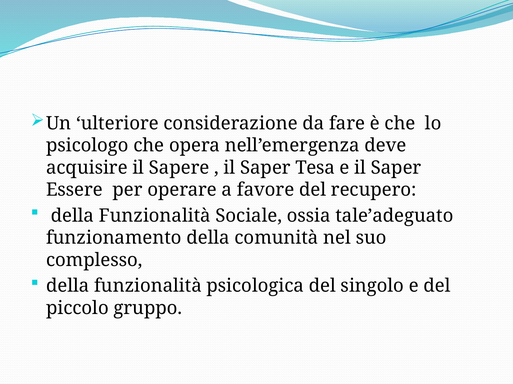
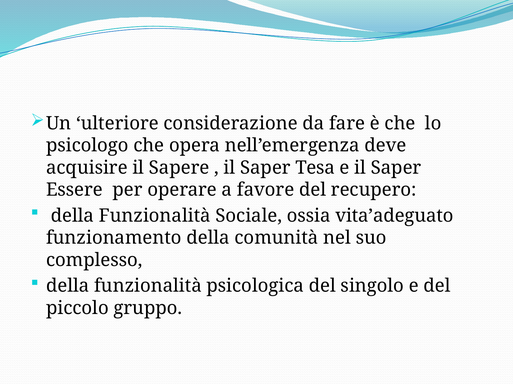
tale’adeguato: tale’adeguato -> vita’adeguato
